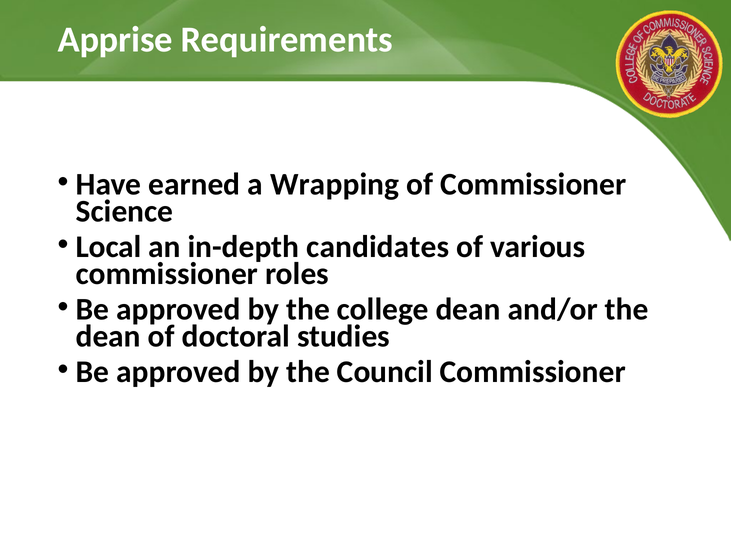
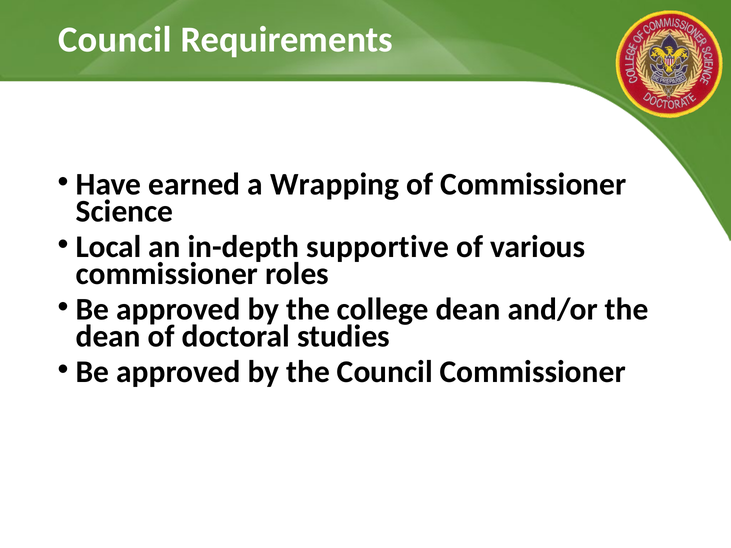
Apprise at (115, 40): Apprise -> Council
candidates: candidates -> supportive
